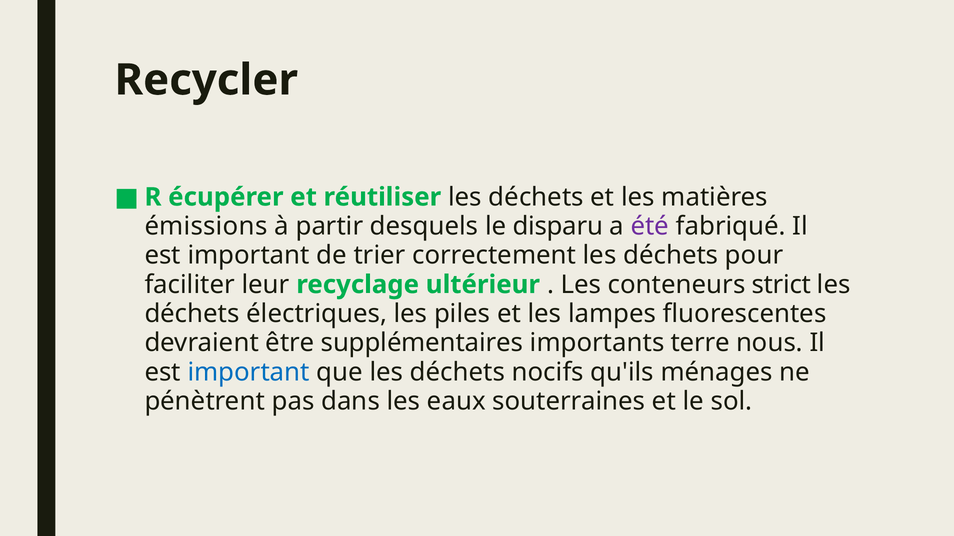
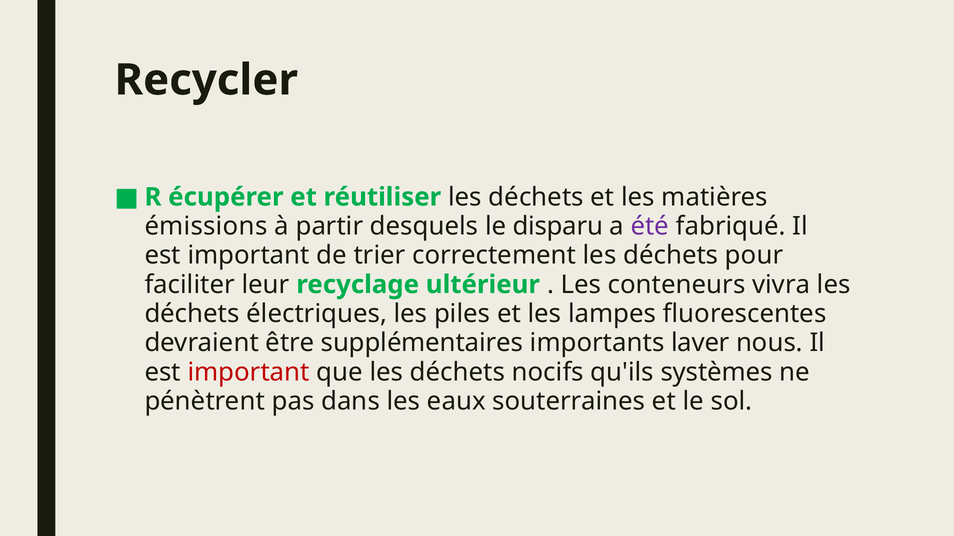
strict: strict -> vivra
terre: terre -> laver
important at (249, 373) colour: blue -> red
ménages: ménages -> systèmes
